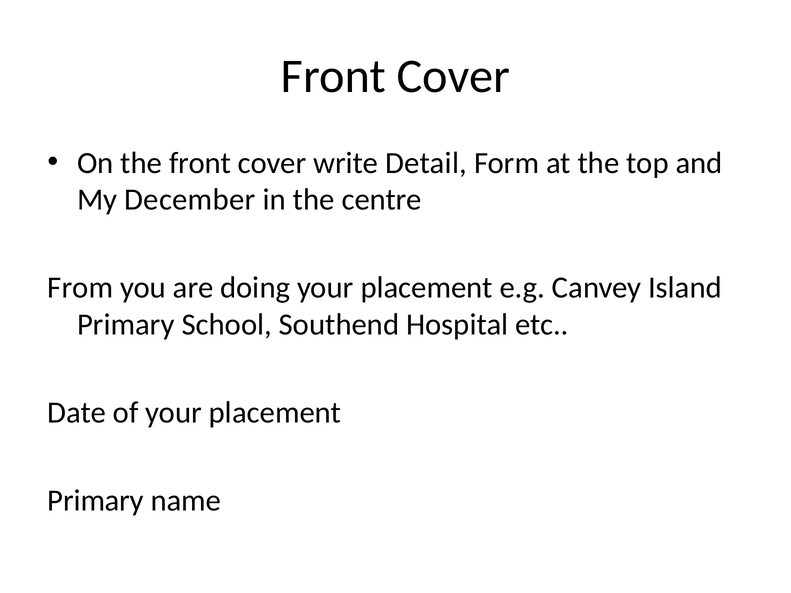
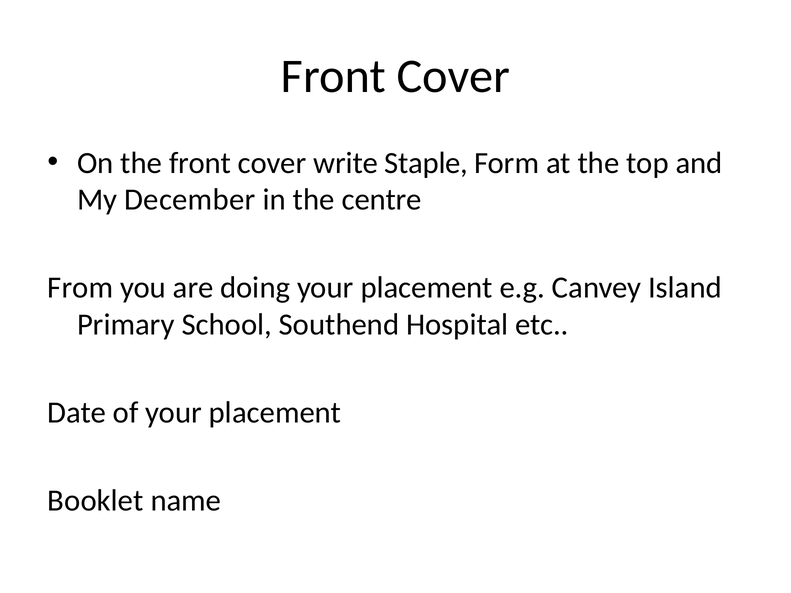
Detail: Detail -> Staple
Primary at (96, 501): Primary -> Booklet
